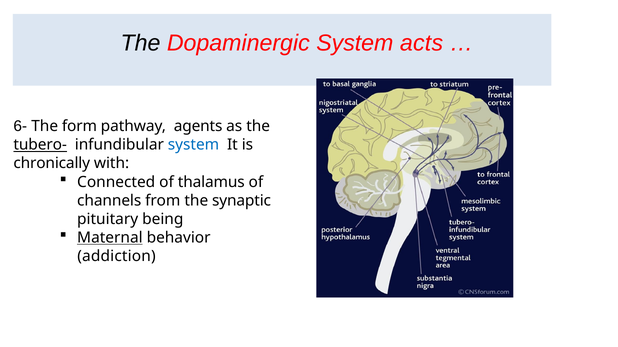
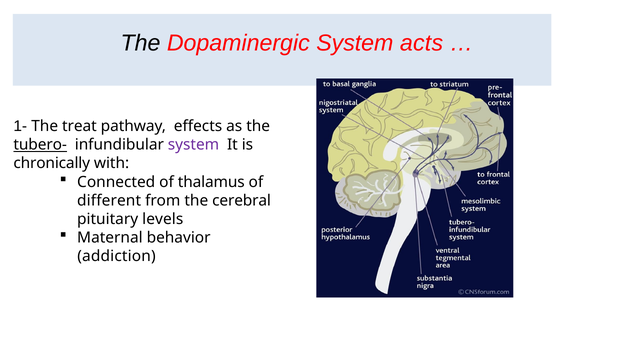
6-: 6- -> 1-
form: form -> treat
agents: agents -> effects
system at (194, 145) colour: blue -> purple
channels: channels -> different
synaptic: synaptic -> cerebral
being: being -> levels
Maternal underline: present -> none
